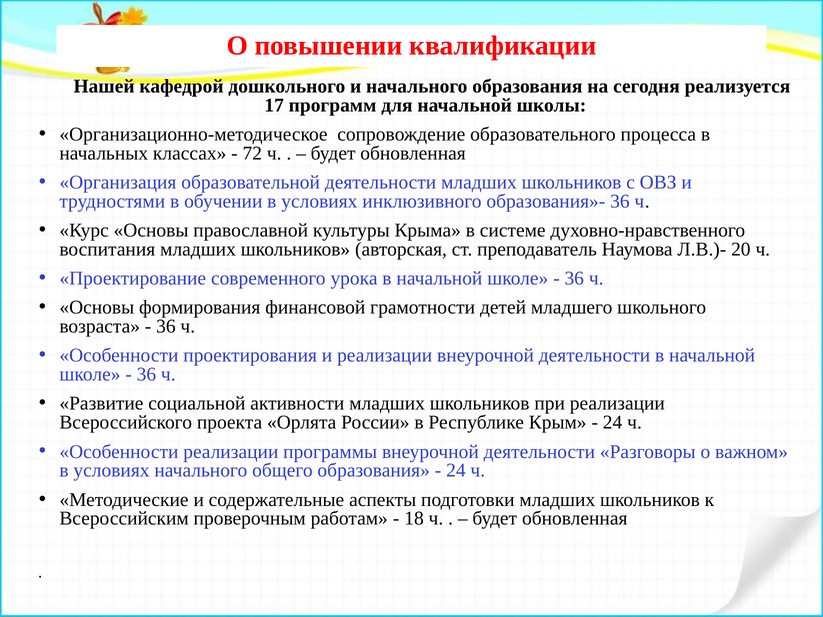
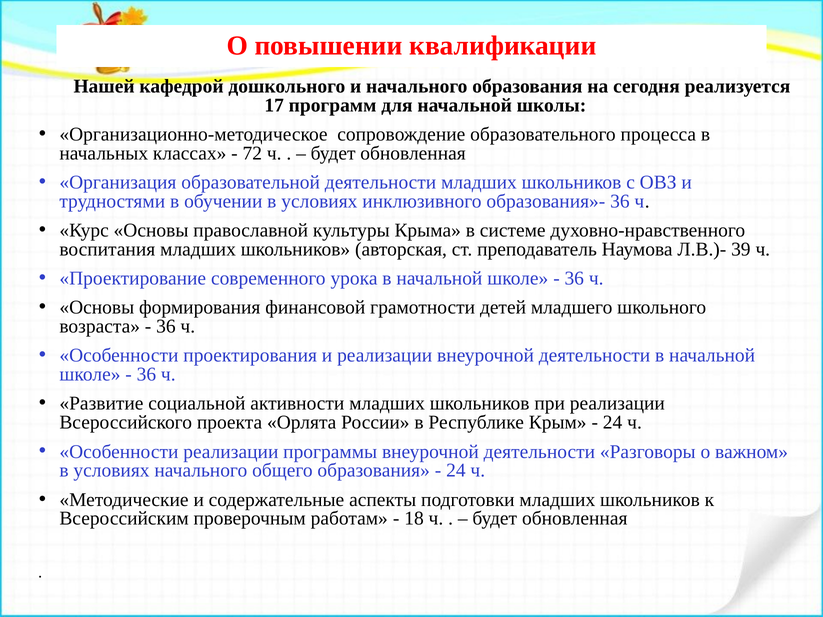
20: 20 -> 39
